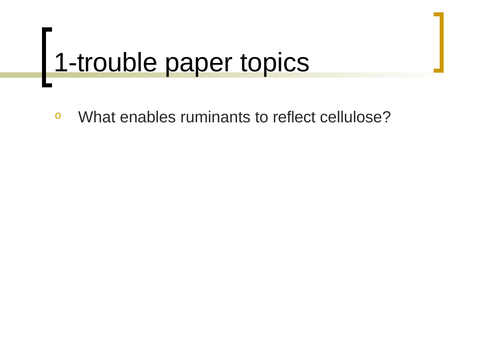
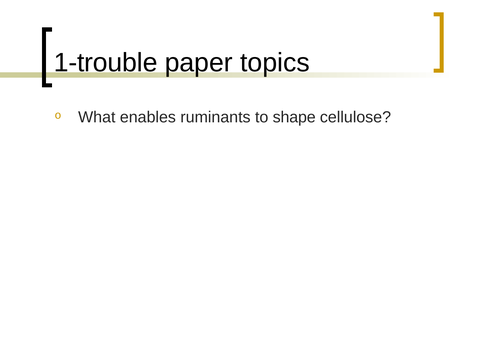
reflect: reflect -> shape
